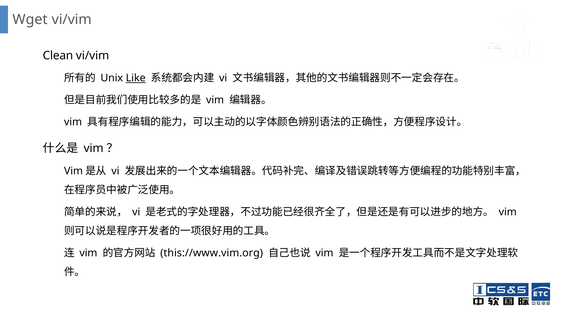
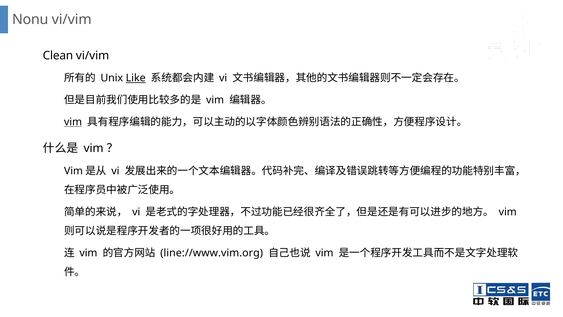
Wget: Wget -> Nonu
vim at (73, 122) underline: none -> present
this://www.vim.org: this://www.vim.org -> line://www.vim.org
